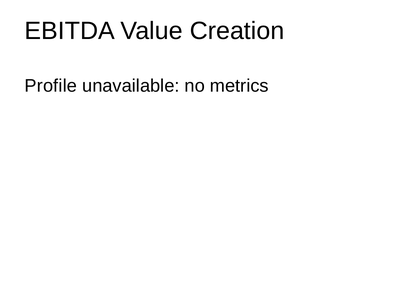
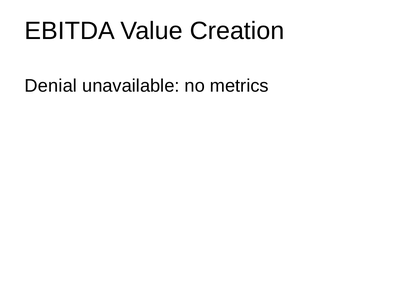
Profile: Profile -> Denial
